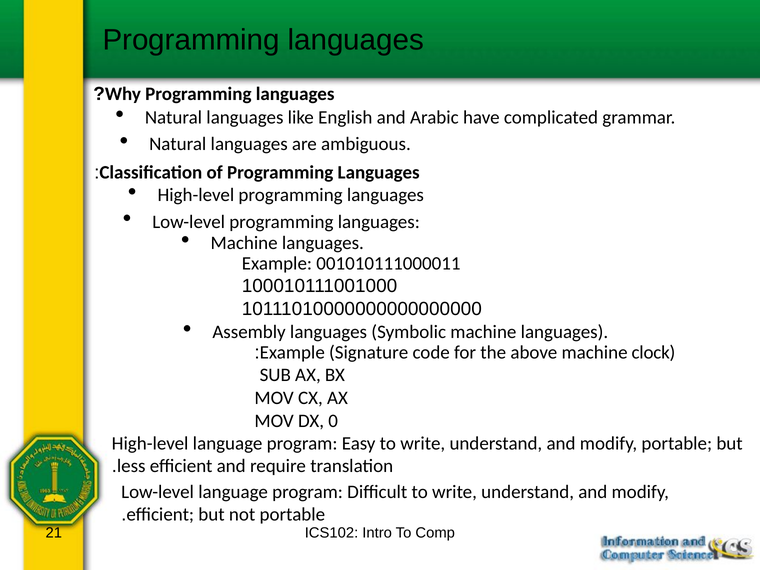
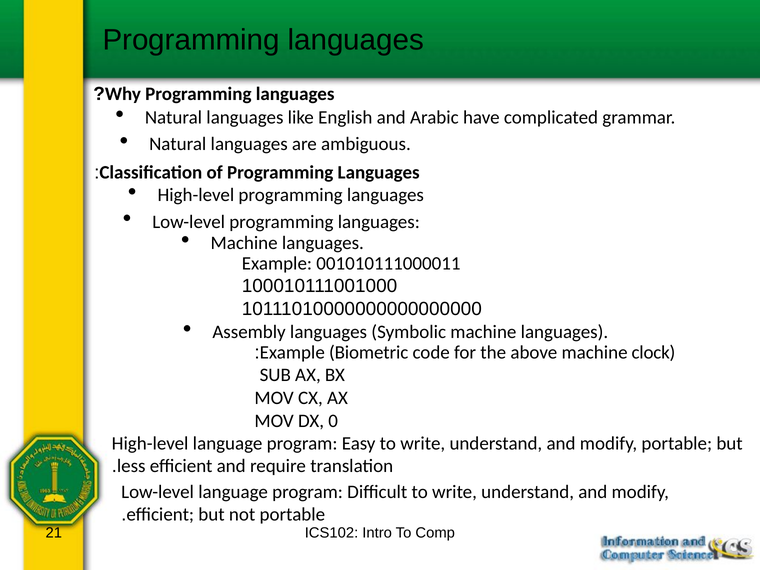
Signature: Signature -> Biometric
